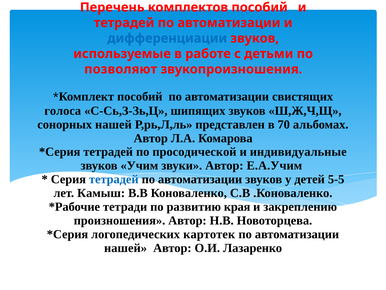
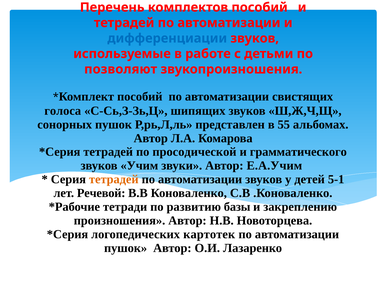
сонорных нашей: нашей -> пушок
70: 70 -> 55
индивидуальные: индивидуальные -> грамматического
тетрадей at (114, 179) colour: blue -> orange
5-5: 5-5 -> 5-1
Камыш: Камыш -> Речевой
края: края -> базы
нашей at (126, 248): нашей -> пушок
